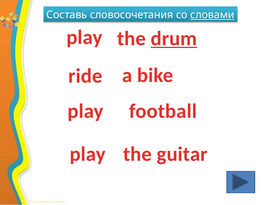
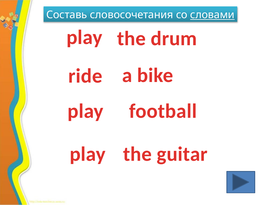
drum underline: present -> none
